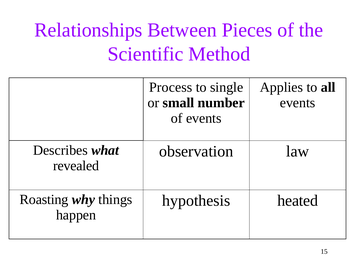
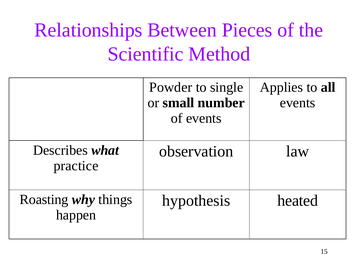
Process: Process -> Powder
revealed: revealed -> practice
